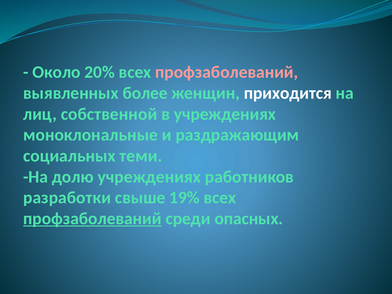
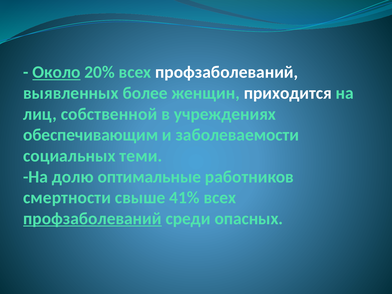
Около underline: none -> present
профзаболеваний at (227, 72) colour: pink -> white
моноклональные: моноклональные -> обеспечивающим
раздражающим: раздражающим -> заболеваемости
долю учреждениях: учреждениях -> оптимальные
разработки: разработки -> смертности
19%: 19% -> 41%
